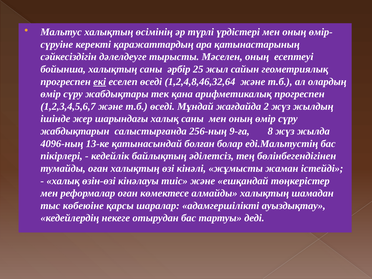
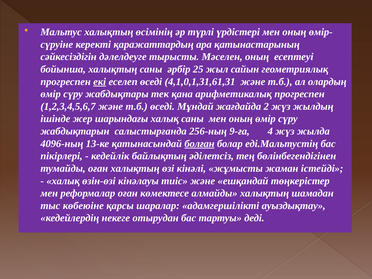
1,2,4,8,46,32,64: 1,2,4,8,46,32,64 -> 4,1,0,1,31,61,31
8: 8 -> 4
болған underline: none -> present
